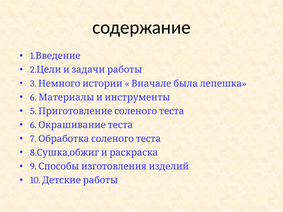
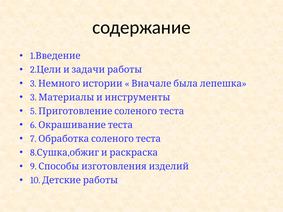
6 at (33, 97): 6 -> 3
